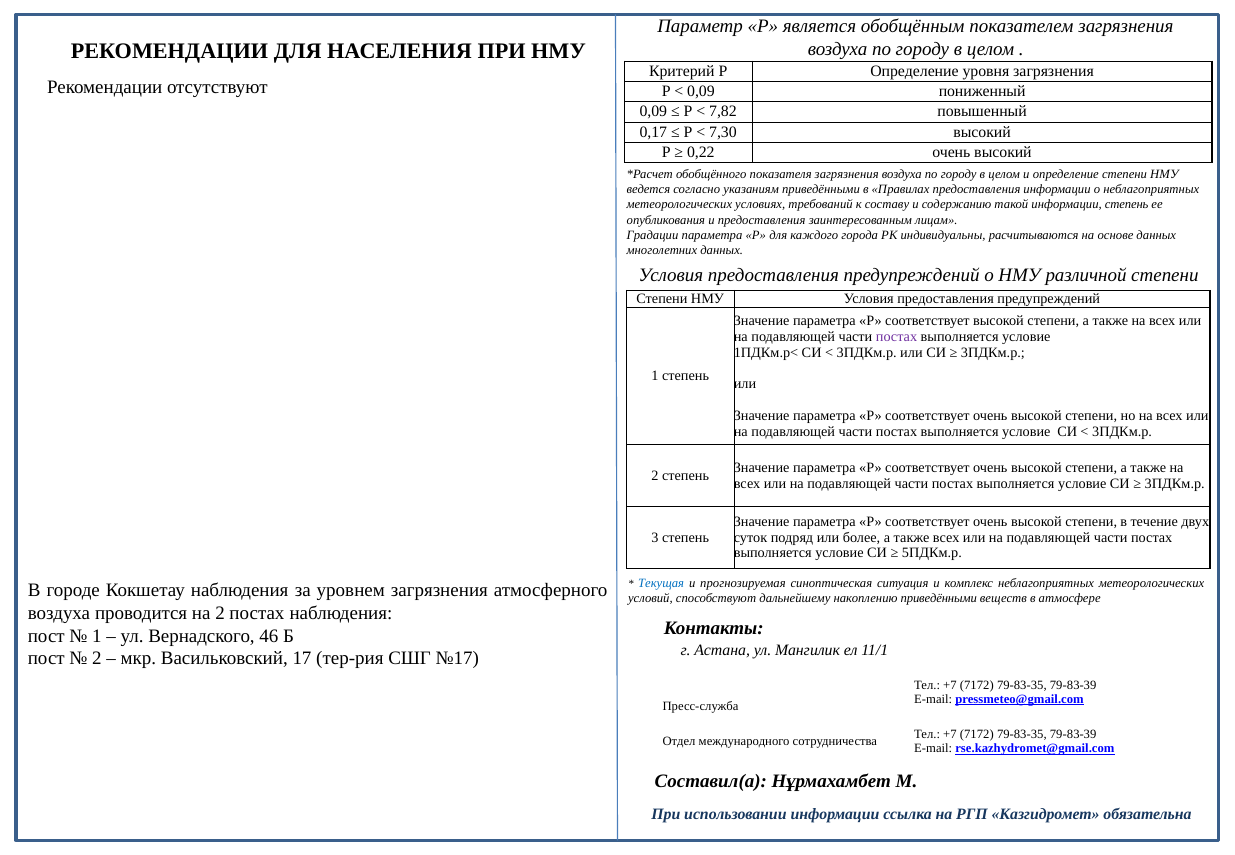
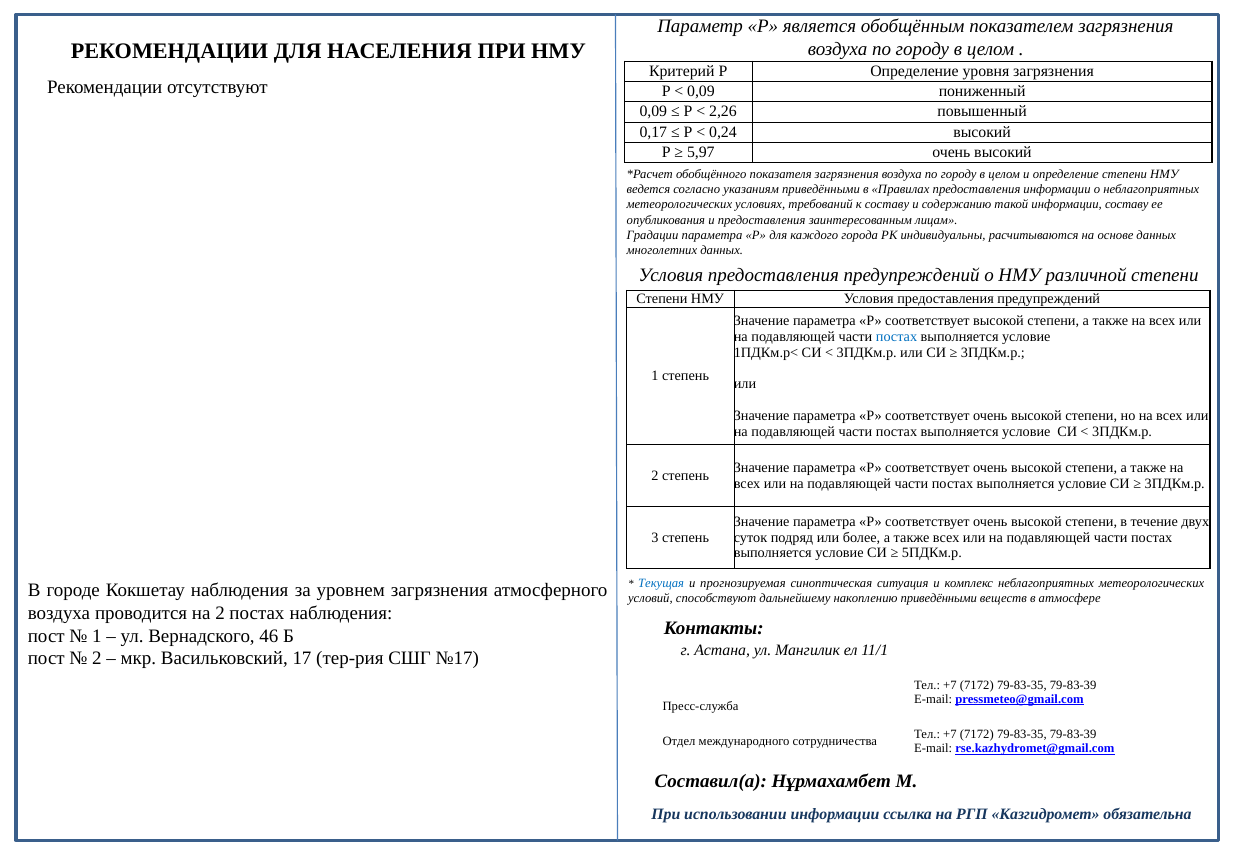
7,82: 7,82 -> 2,26
7,30: 7,30 -> 0,24
0,22: 0,22 -> 5,97
информации степень: степень -> составу
постах at (897, 337) colour: purple -> blue
